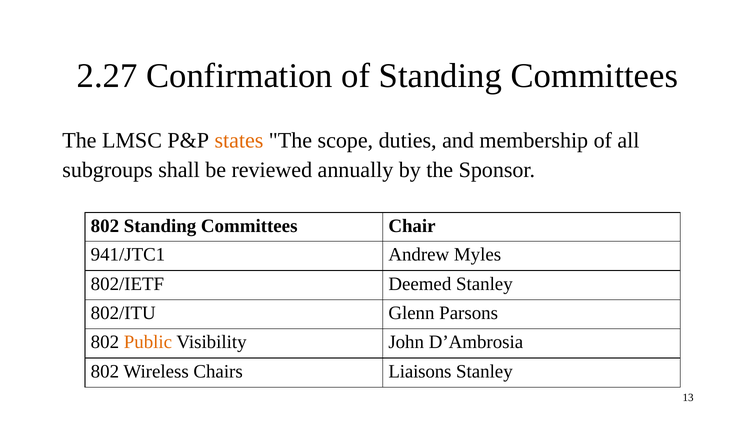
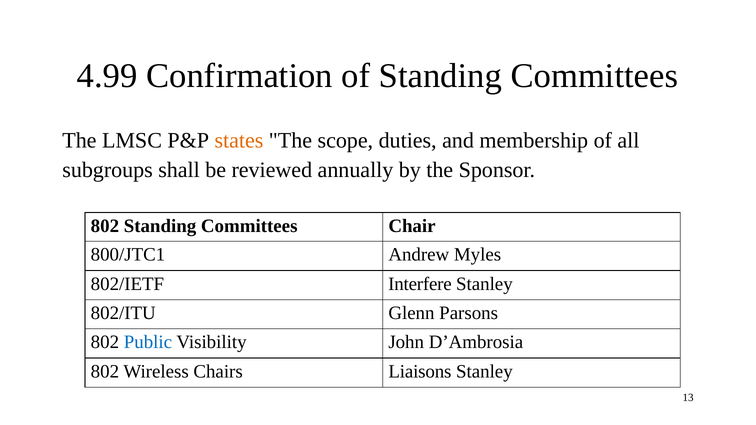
2.27: 2.27 -> 4.99
941/JTC1: 941/JTC1 -> 800/JTC1
Deemed: Deemed -> Interfere
Public colour: orange -> blue
